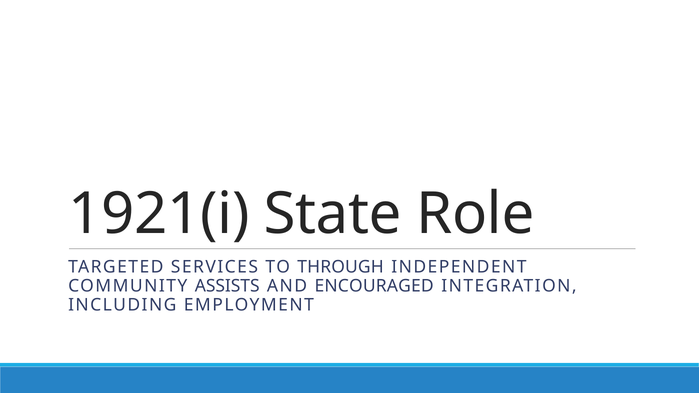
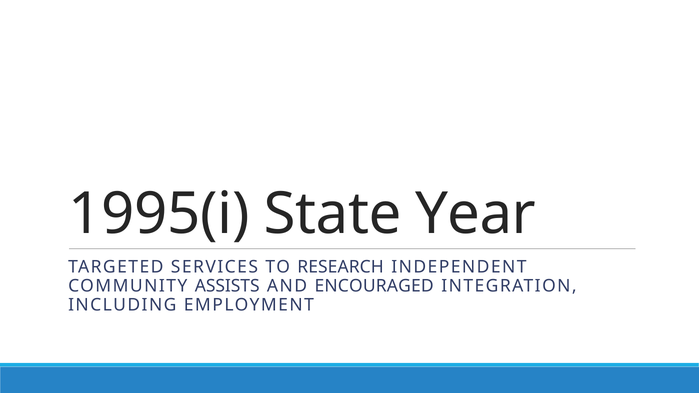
1921(i: 1921(i -> 1995(i
Role: Role -> Year
THROUGH: THROUGH -> RESEARCH
